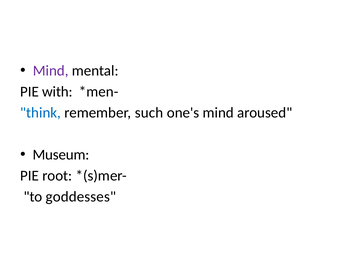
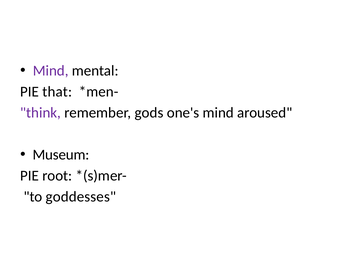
with: with -> that
think colour: blue -> purple
such: such -> gods
